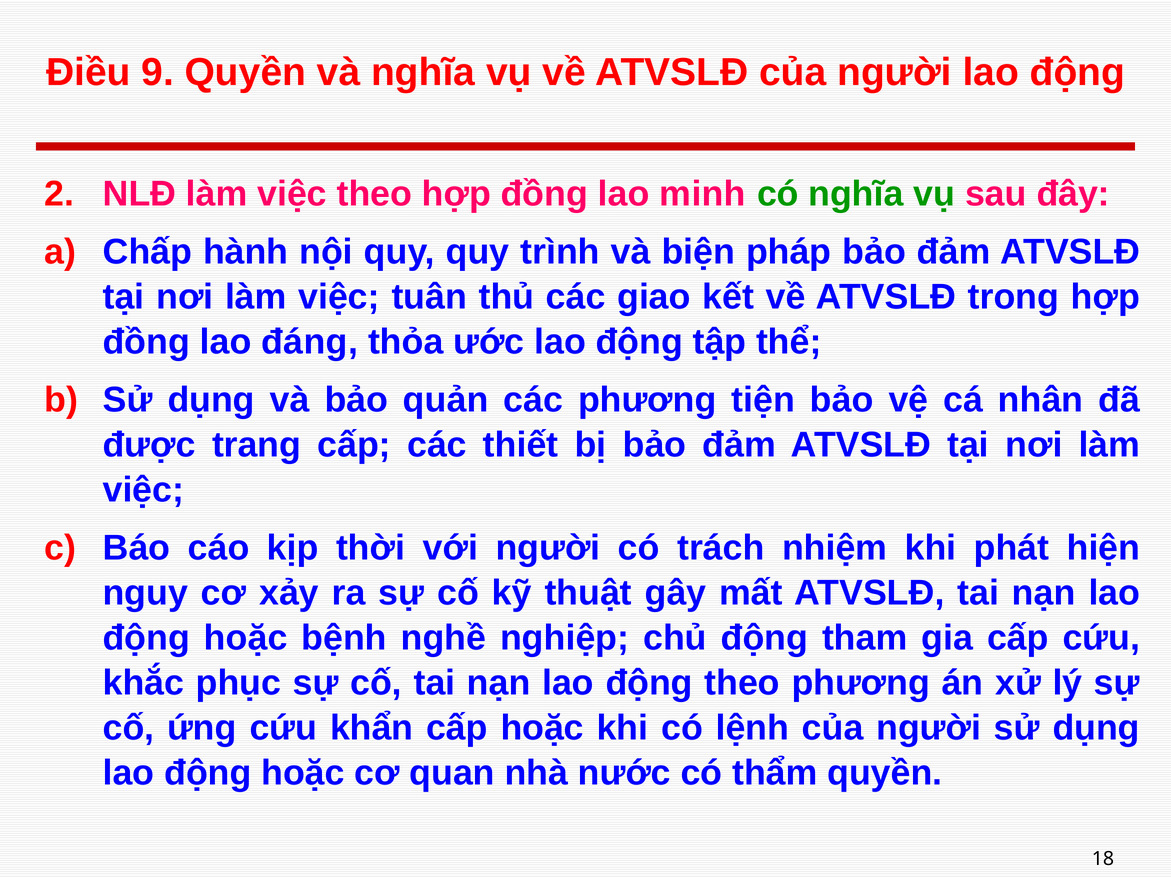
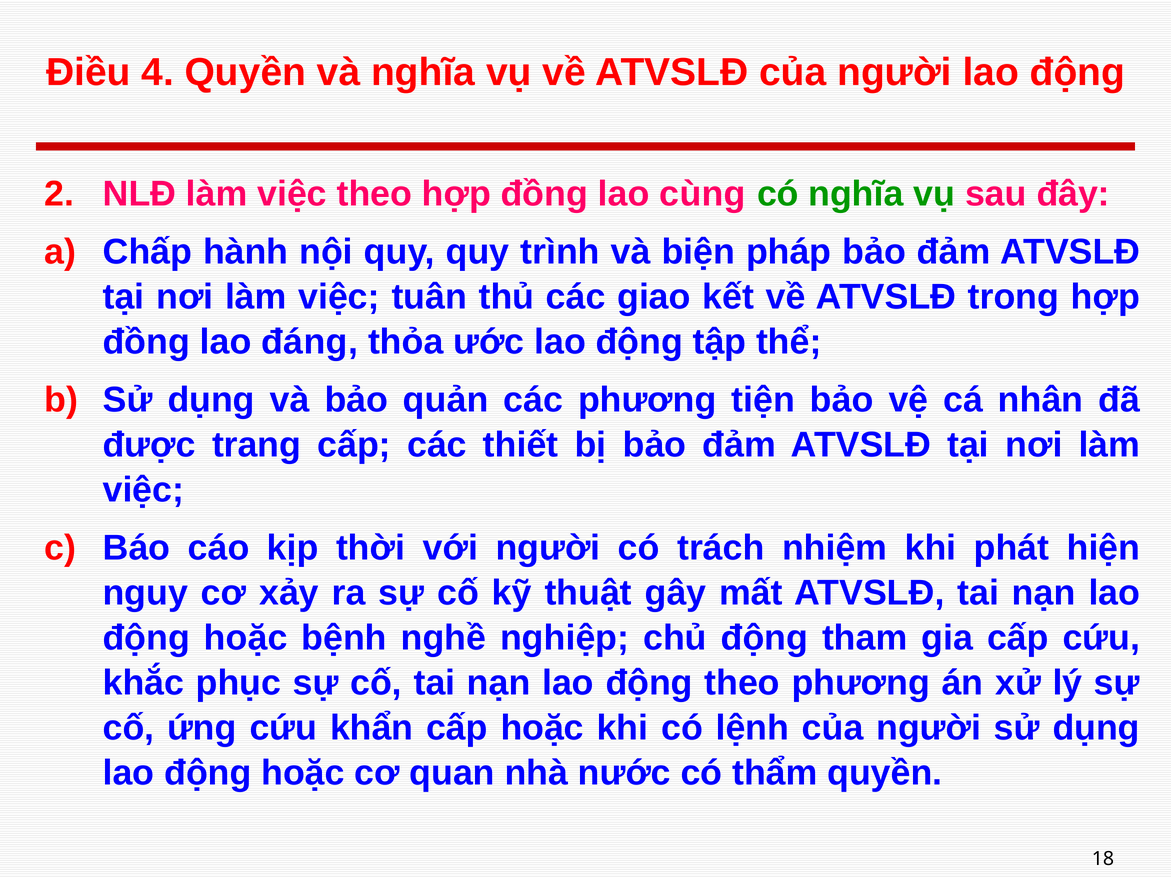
9: 9 -> 4
minh: minh -> cùng
